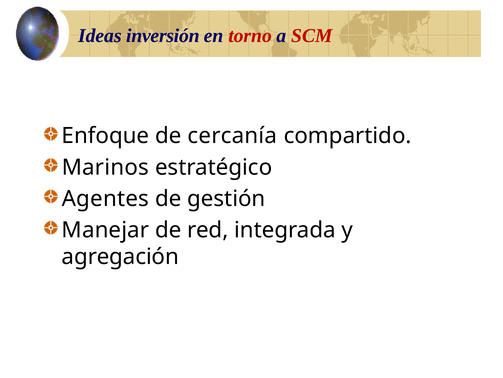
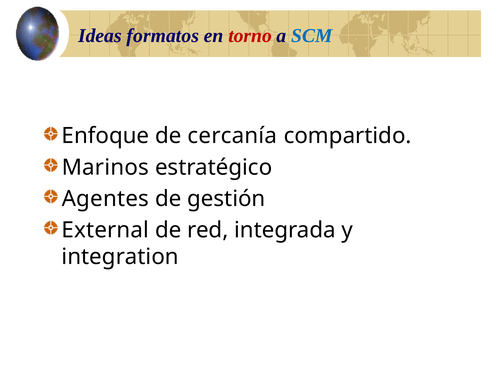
inversión: inversión -> formatos
SCM colour: red -> blue
Manejar: Manejar -> External
agregación: agregación -> integration
